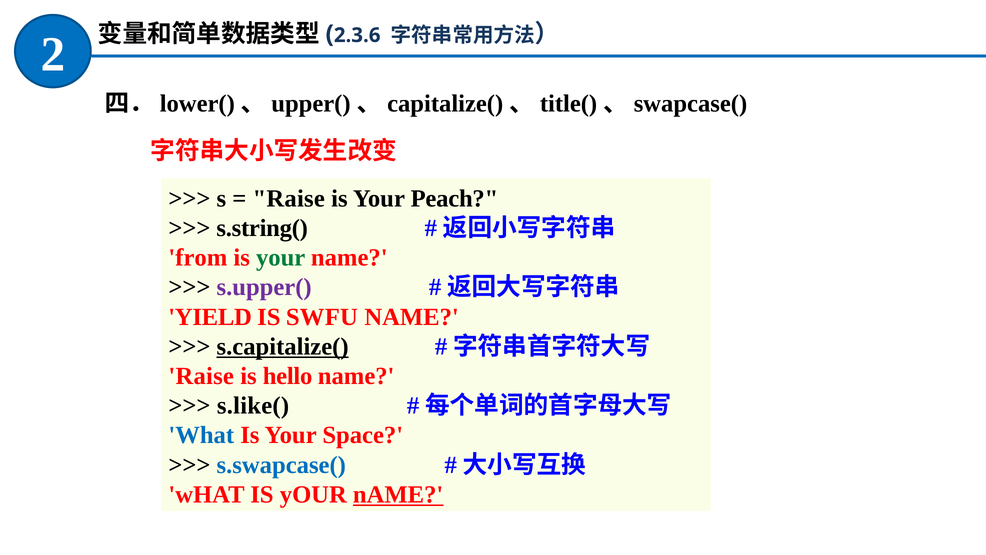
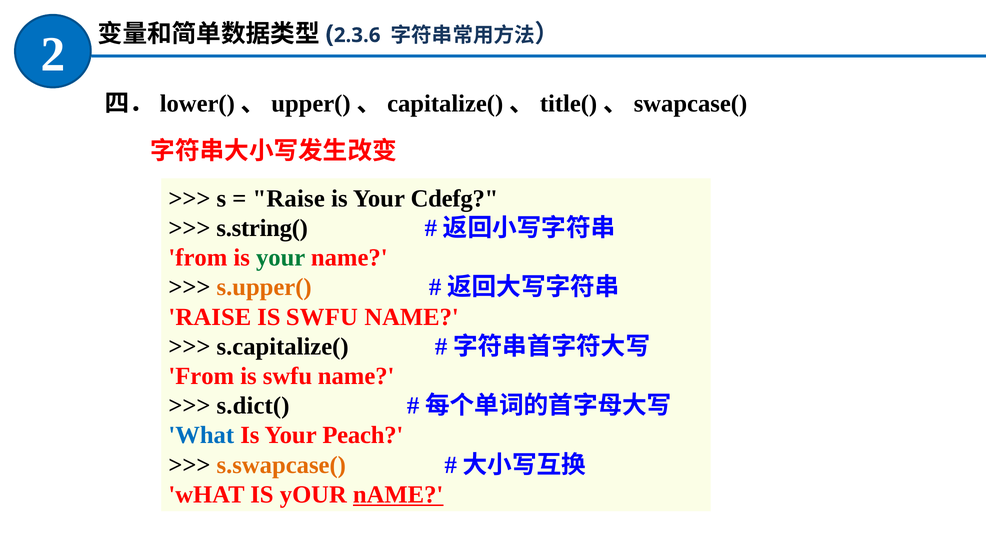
Peach: Peach -> Cdefg
s.upper( colour: purple -> orange
YIELD at (210, 317): YIELD -> RAISE
s.capitalize( underline: present -> none
Raise at (201, 376): Raise -> From
hello at (288, 376): hello -> swfu
s.like(: s.like( -> s.dict(
Space: Space -> Peach
s.swapcase( colour: blue -> orange
